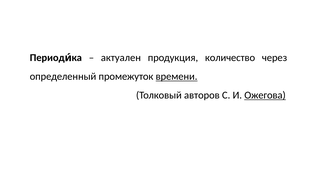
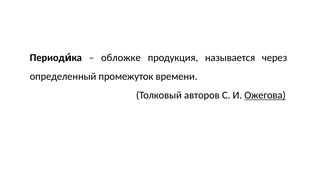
актуален: актуален -> обложке
количество: количество -> называется
времени underline: present -> none
